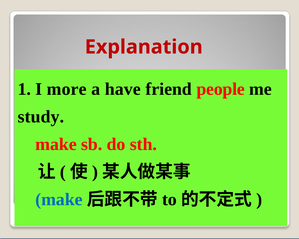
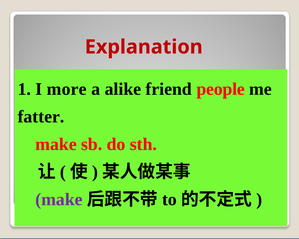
have: have -> alike
study: study -> fatter
make at (59, 200) colour: blue -> purple
